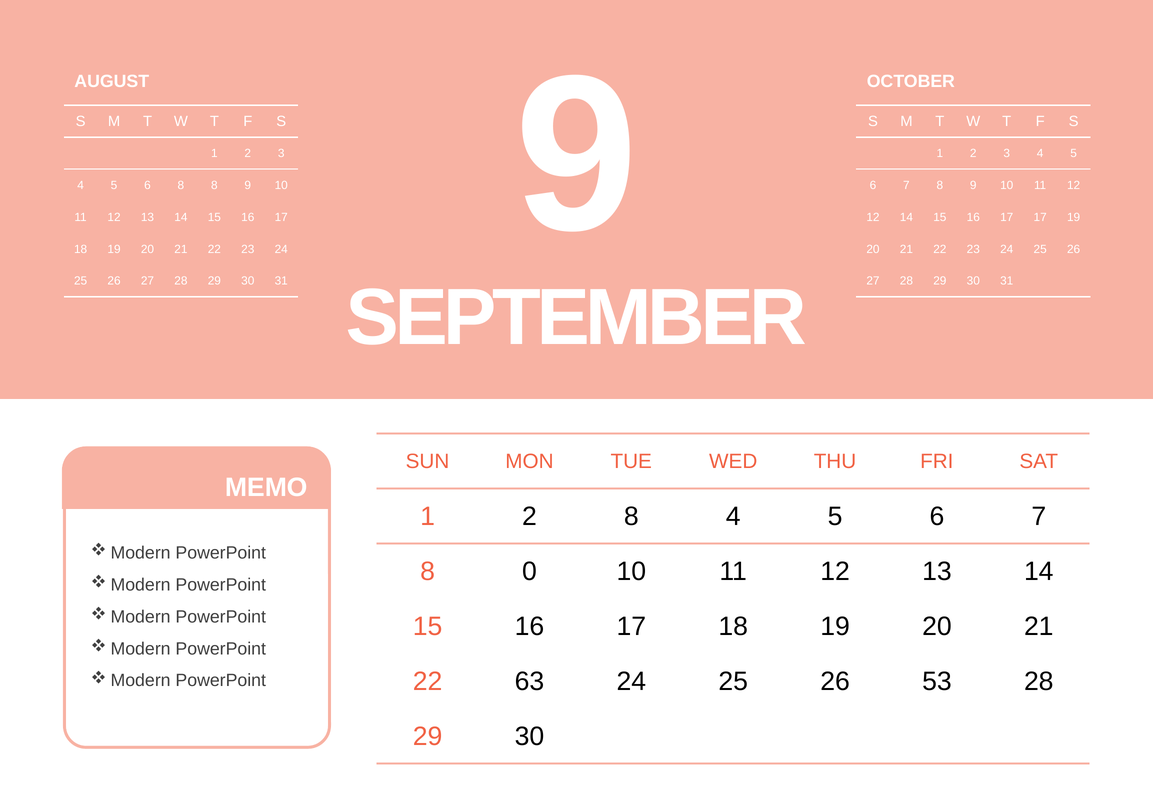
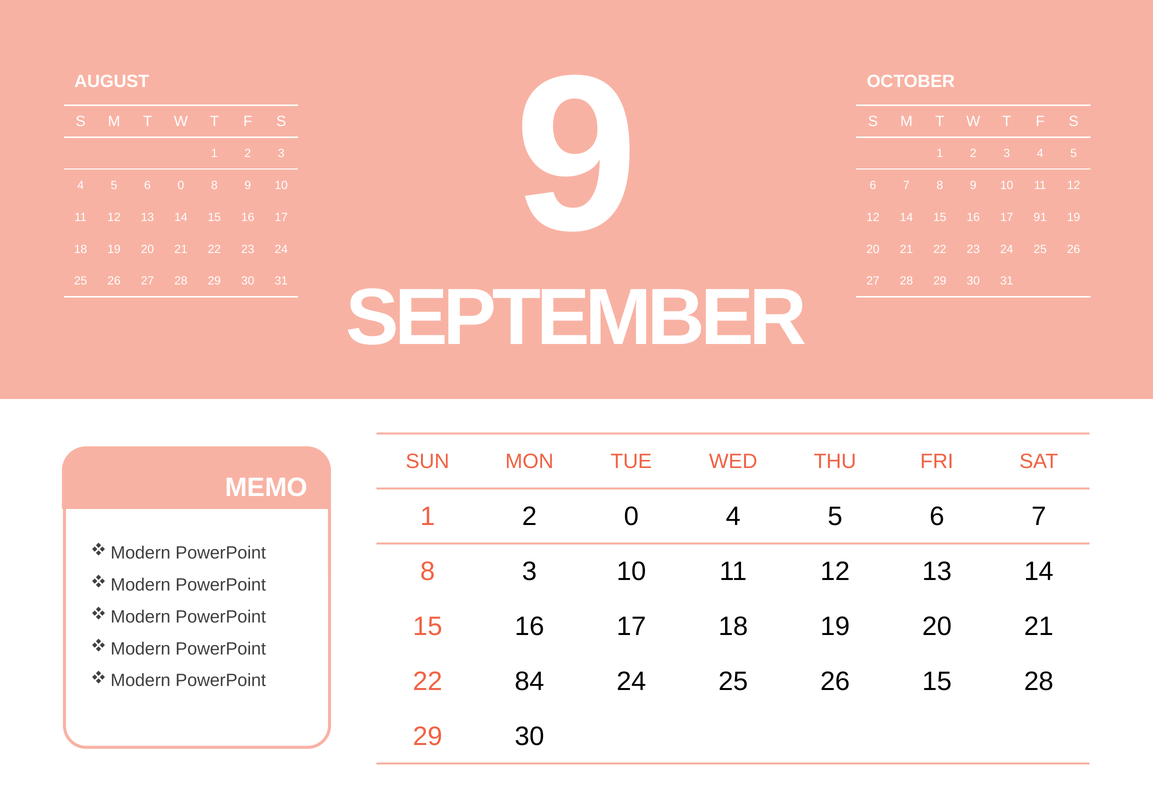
6 8: 8 -> 0
17 17: 17 -> 91
2 8: 8 -> 0
8 0: 0 -> 3
63: 63 -> 84
26 53: 53 -> 15
